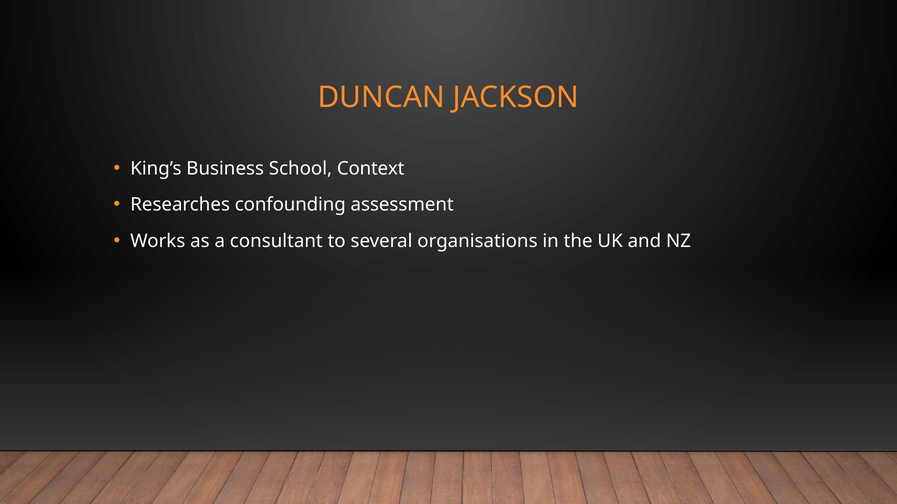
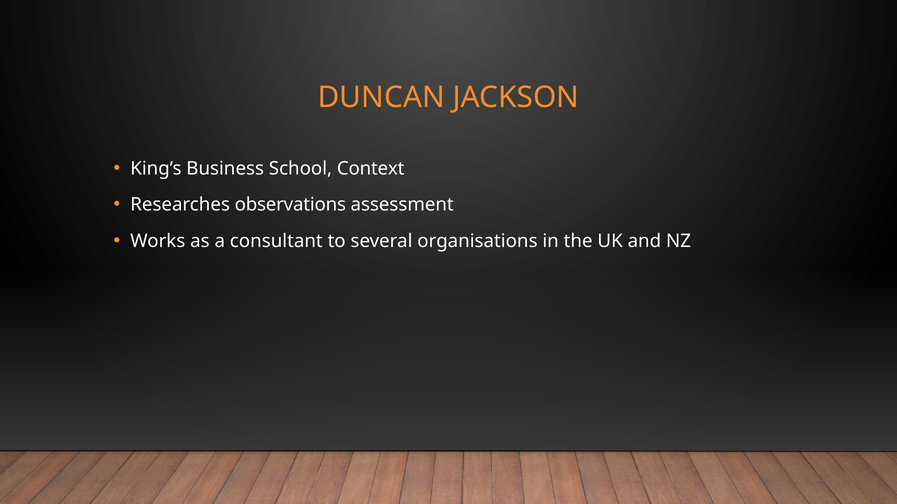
confounding: confounding -> observations
